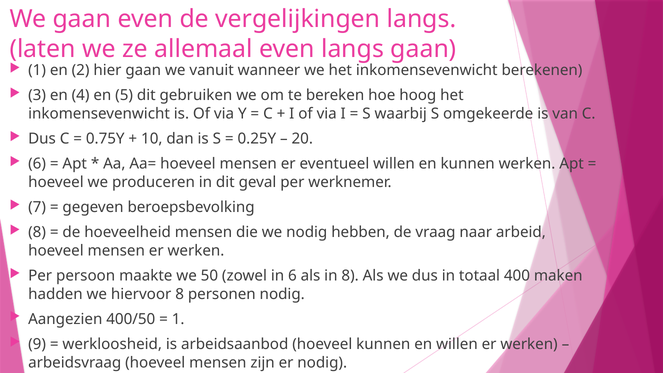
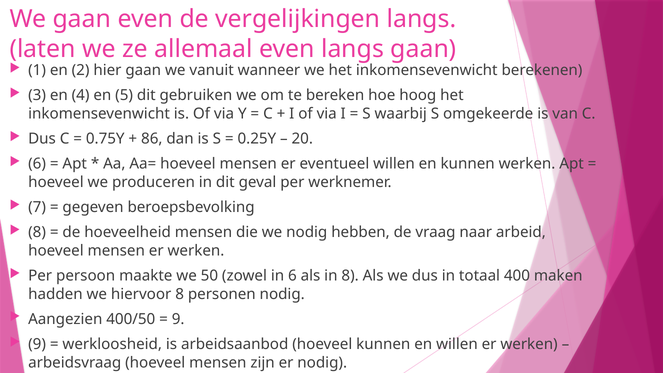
10: 10 -> 86
1 at (178, 319): 1 -> 9
